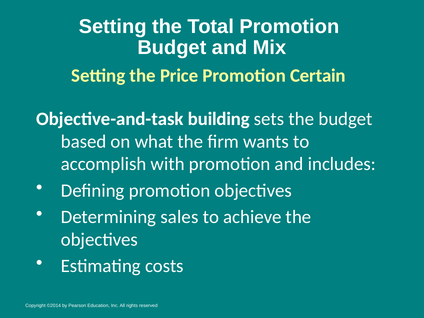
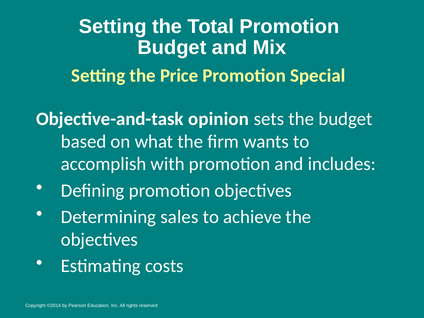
Certain: Certain -> Special
building: building -> opinion
